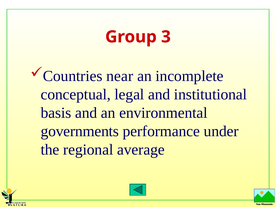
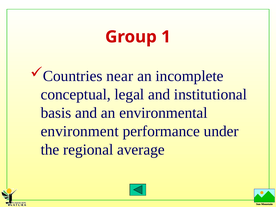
3: 3 -> 1
governments: governments -> environment
